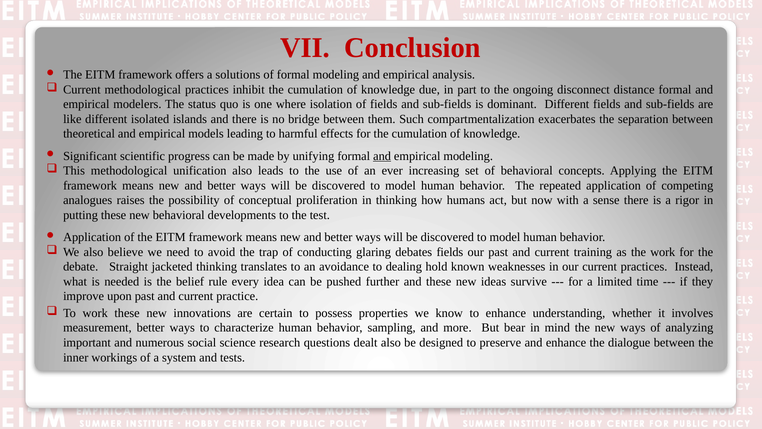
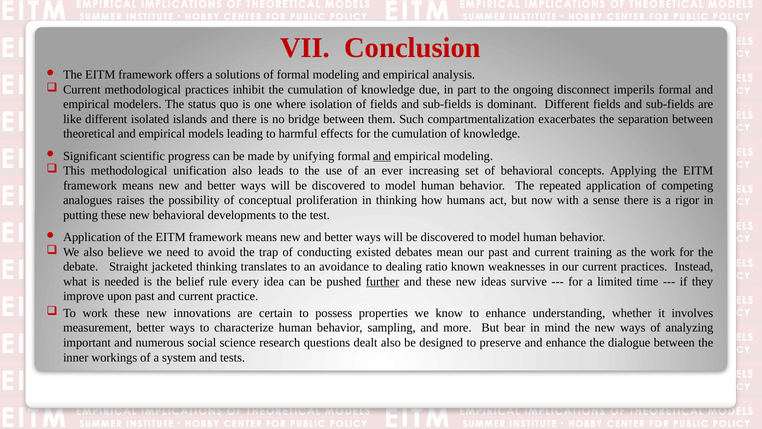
distance: distance -> imperils
glaring: glaring -> existed
debates fields: fields -> mean
hold: hold -> ratio
further underline: none -> present
